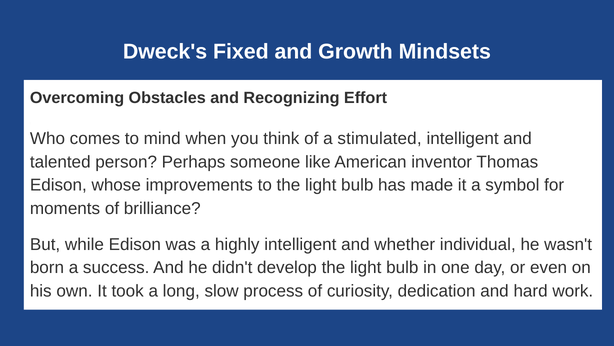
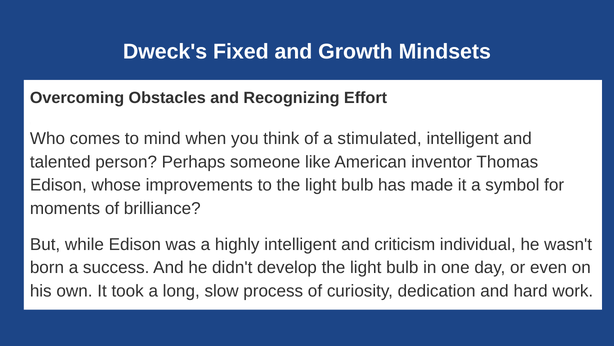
whether: whether -> criticism
